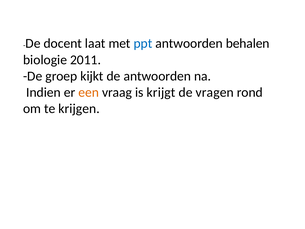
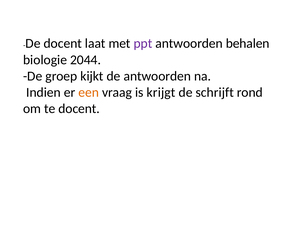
ppt colour: blue -> purple
2011: 2011 -> 2044
vragen: vragen -> schrijft
te krijgen: krijgen -> docent
